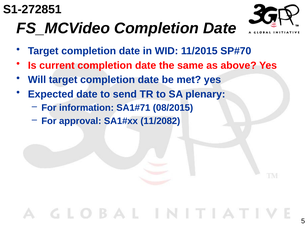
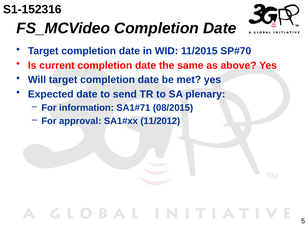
S1-272851: S1-272851 -> S1-152316
11/2082: 11/2082 -> 11/2012
